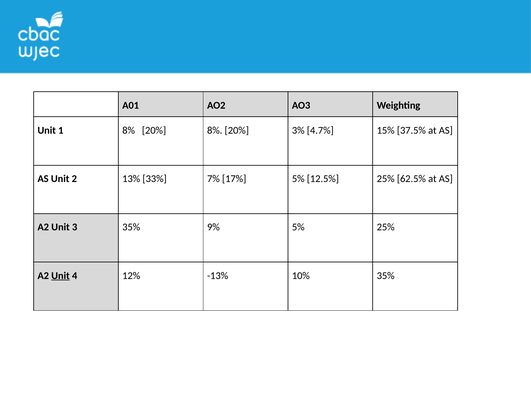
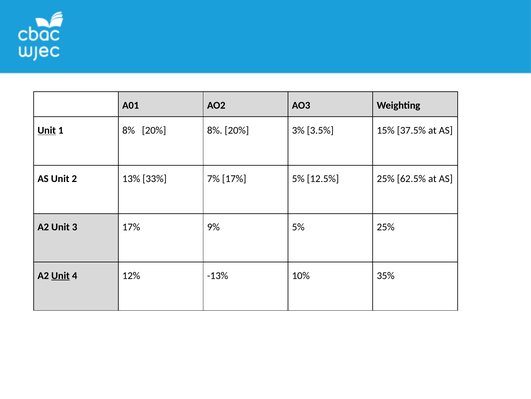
Unit at (47, 130) underline: none -> present
4.7%: 4.7% -> 3.5%
3 35%: 35% -> 17%
